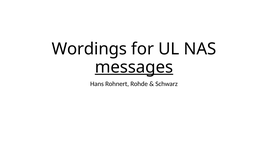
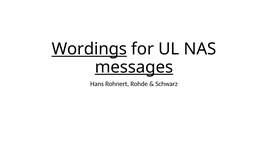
Wordings underline: none -> present
